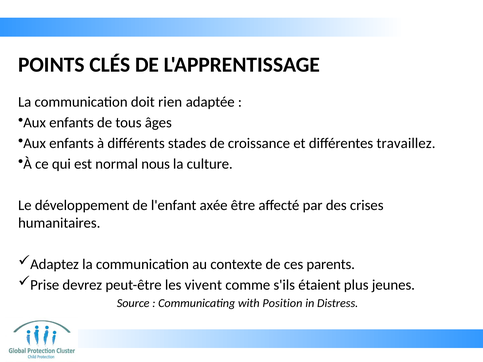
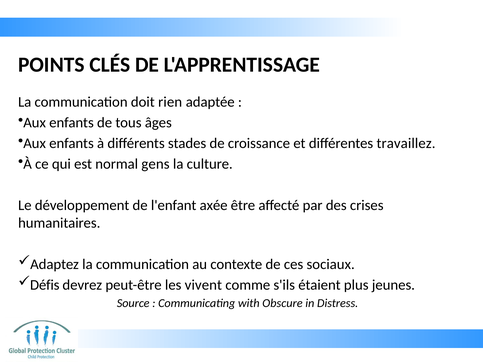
nous: nous -> gens
parents: parents -> sociaux
Prise: Prise -> Défis
Position: Position -> Obscure
